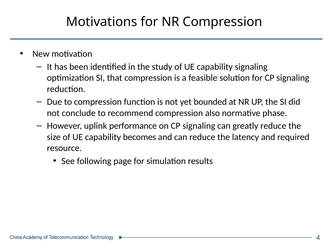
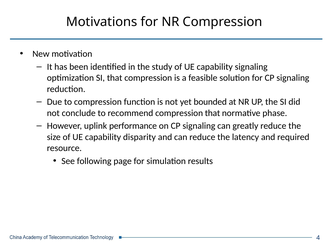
compression also: also -> that
becomes: becomes -> disparity
